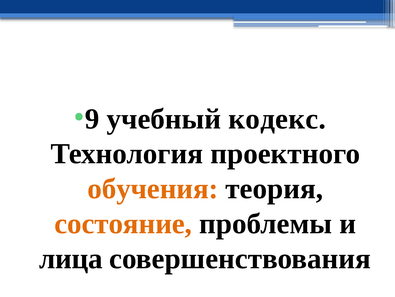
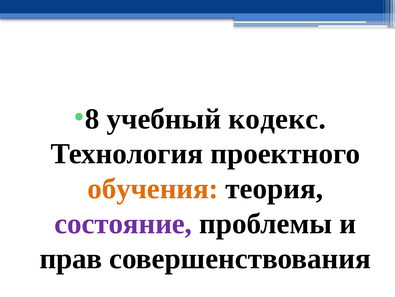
9: 9 -> 8
состояние colour: orange -> purple
лица: лица -> прав
